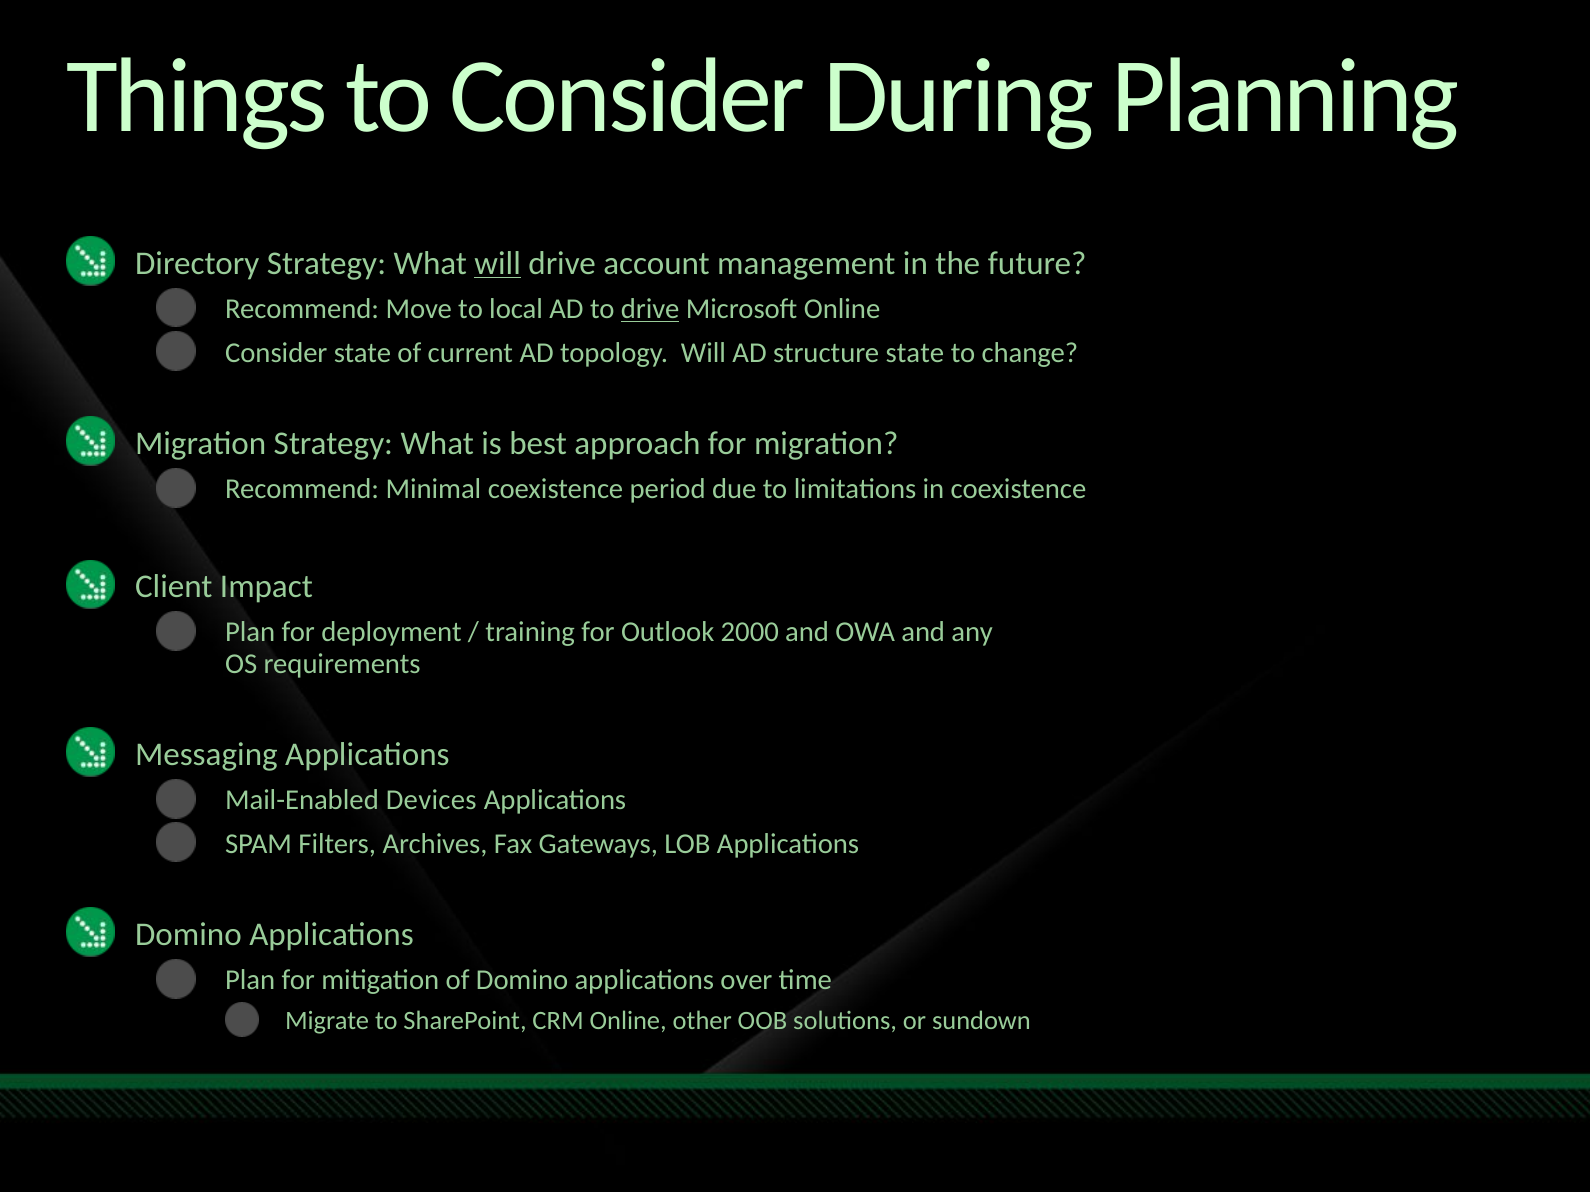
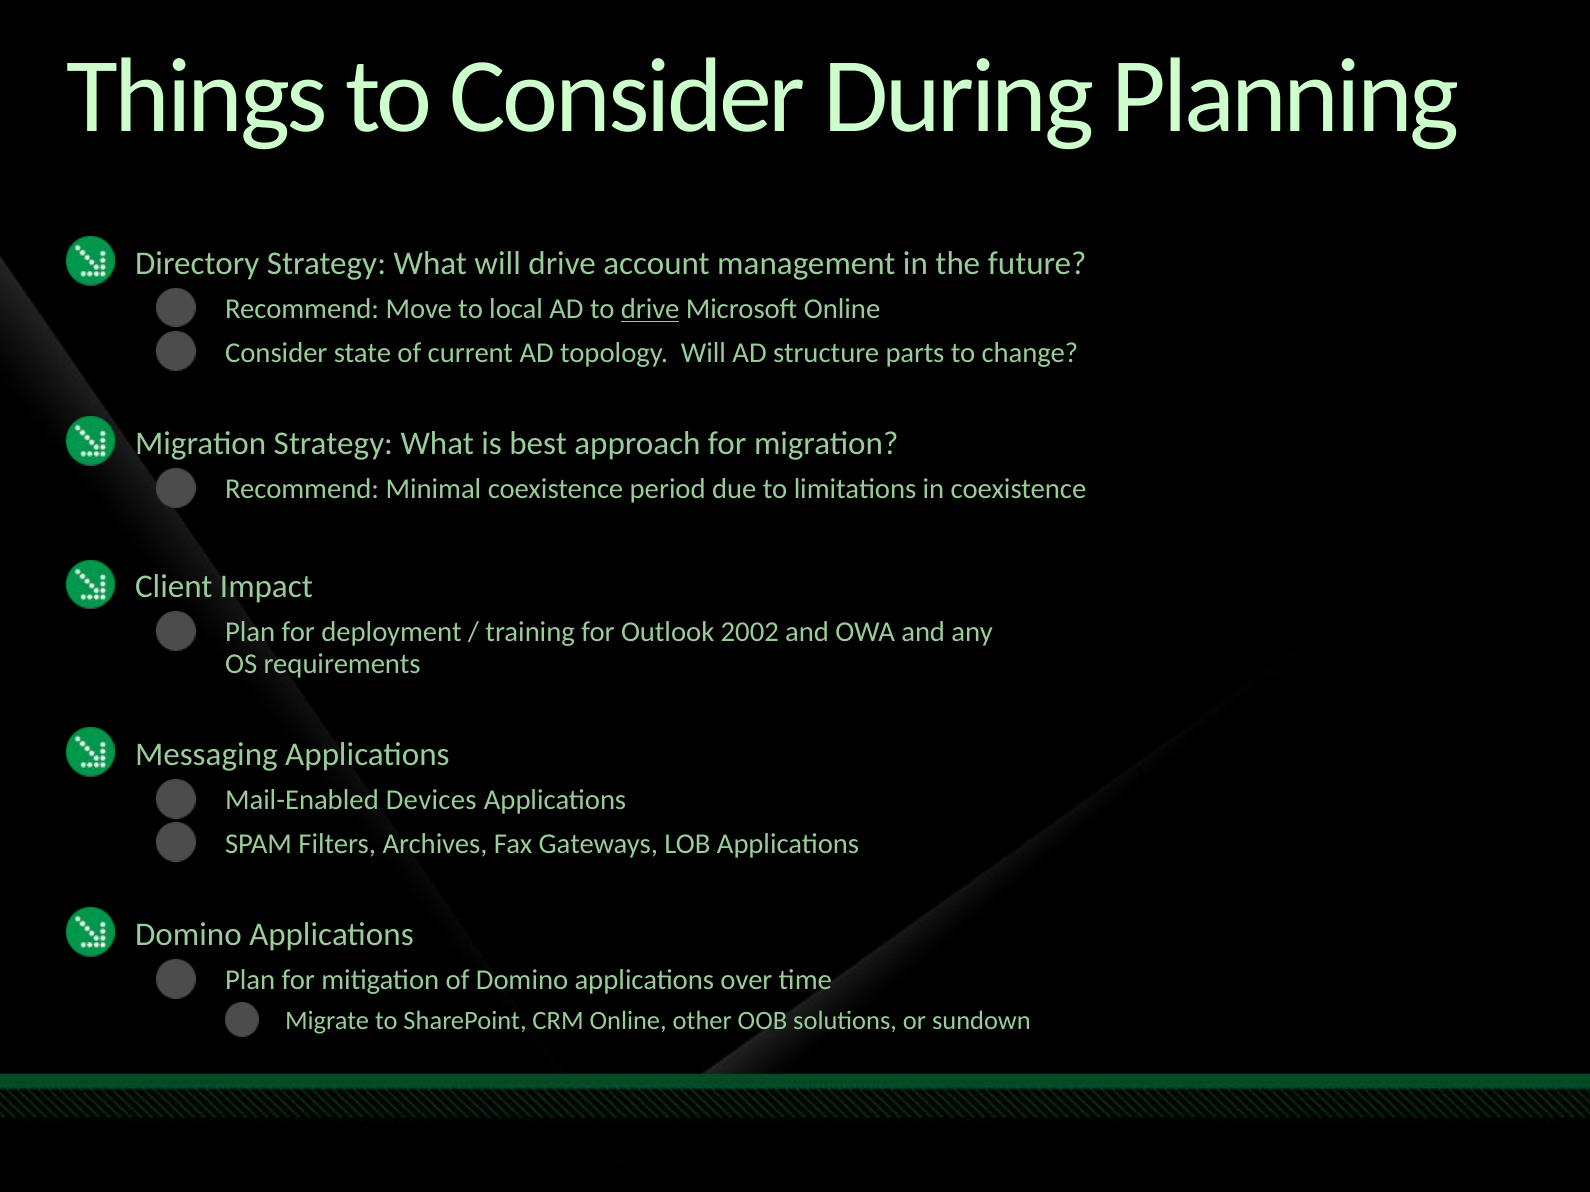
will at (498, 263) underline: present -> none
structure state: state -> parts
2000: 2000 -> 2002
